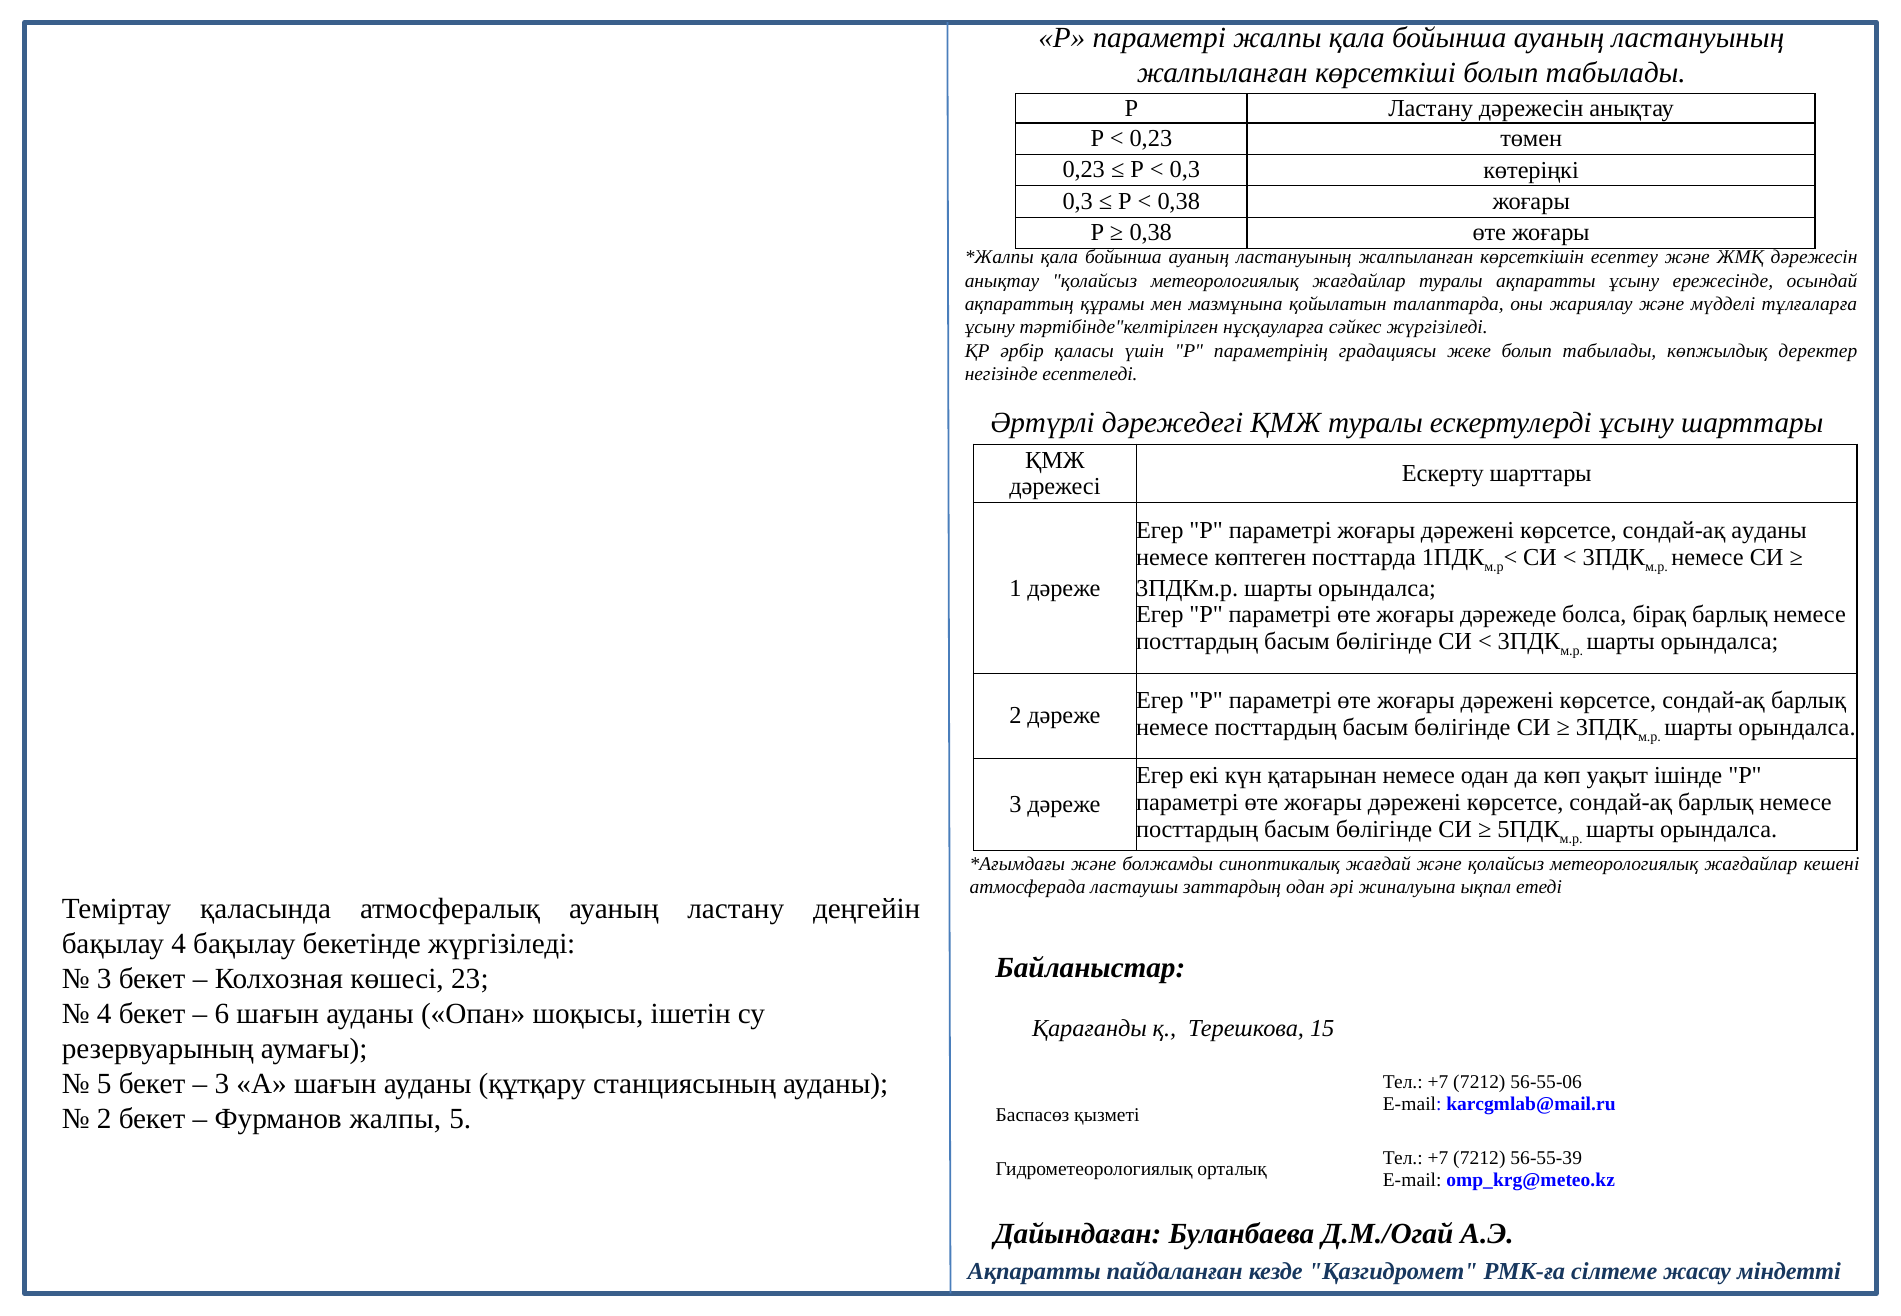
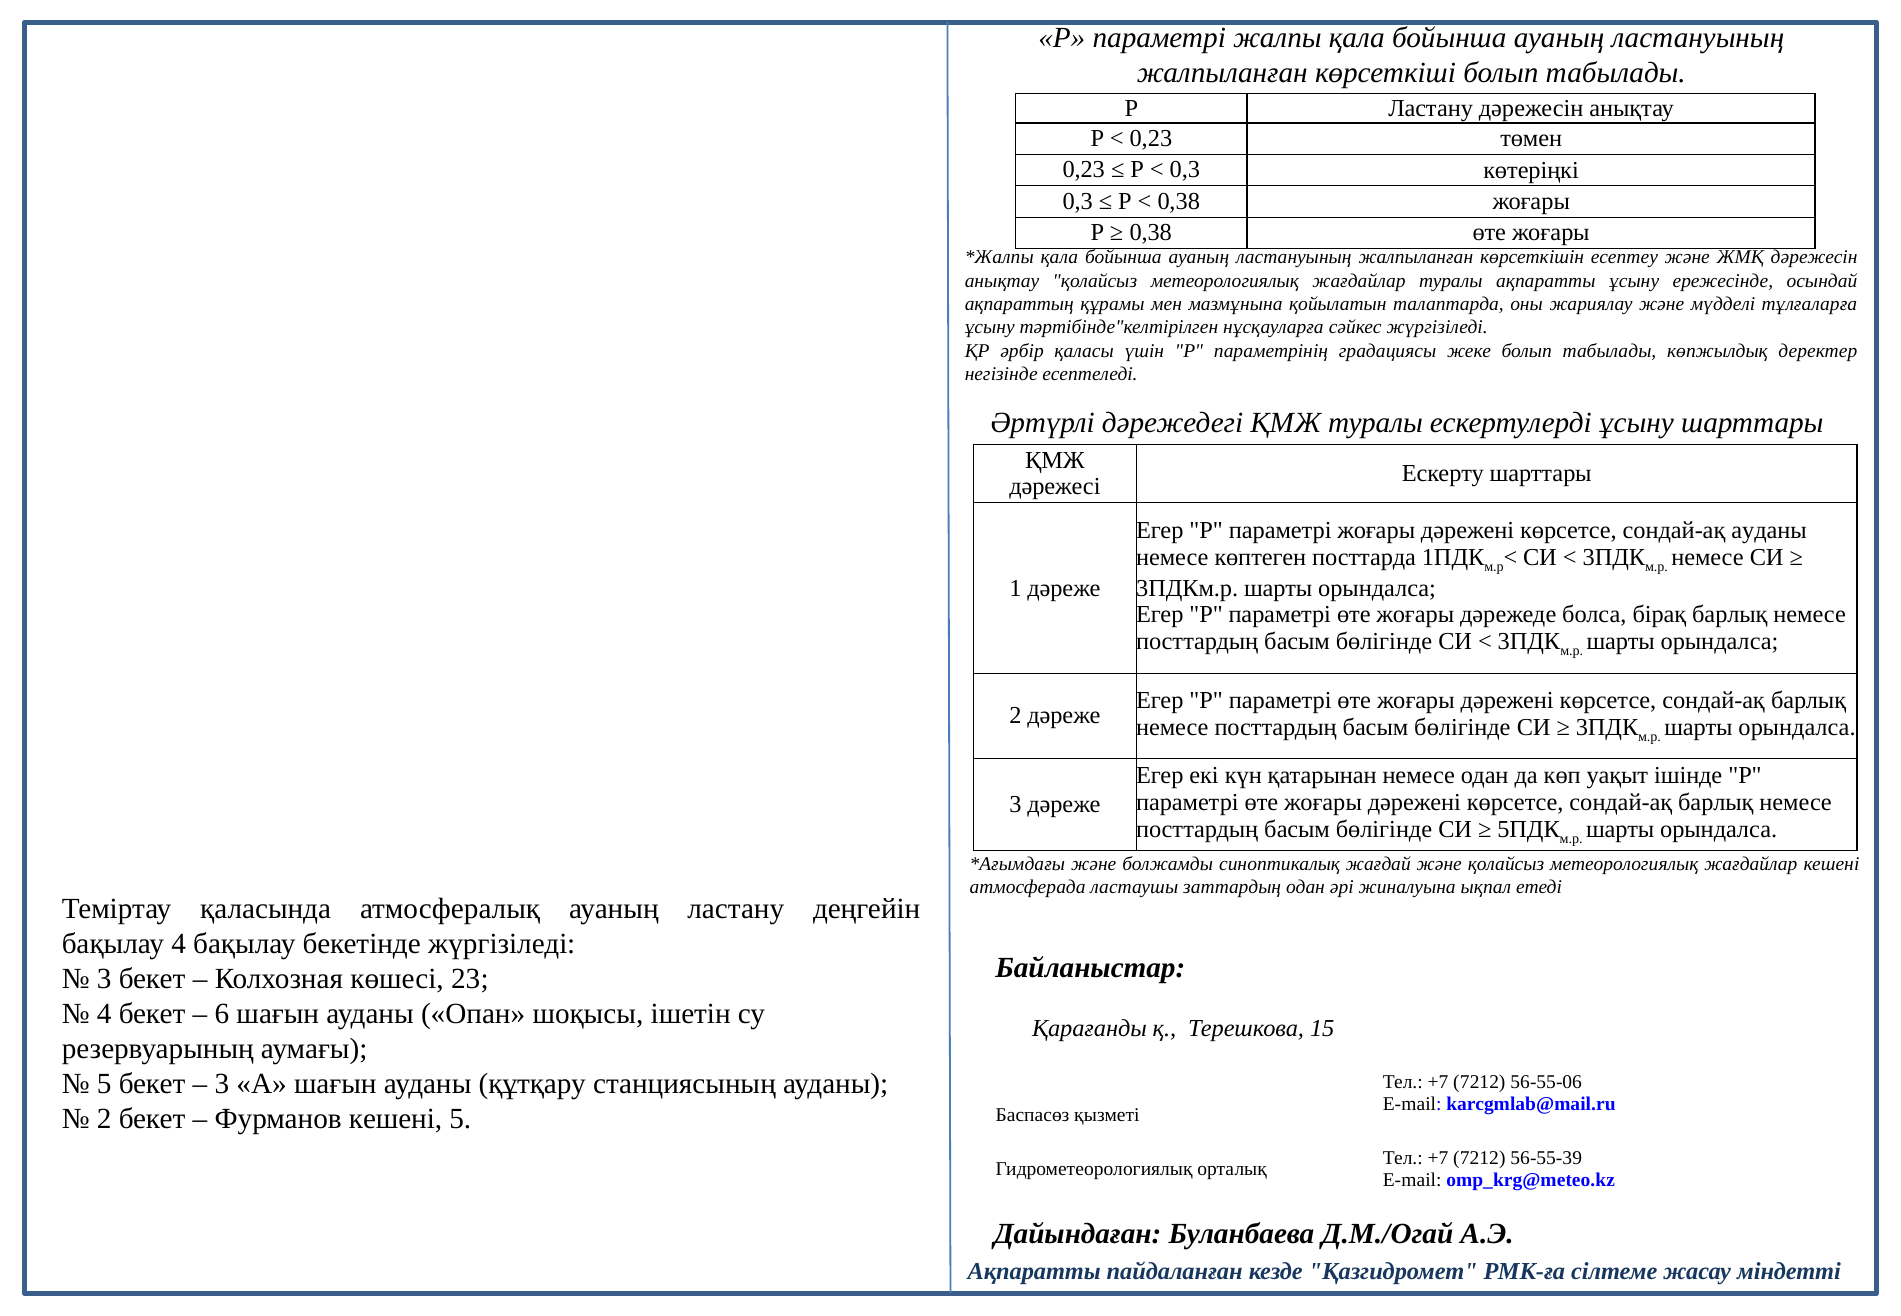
Фурманов жалпы: жалпы -> кешені
